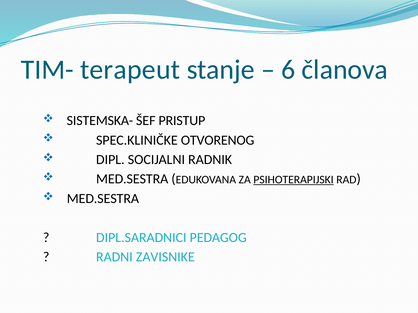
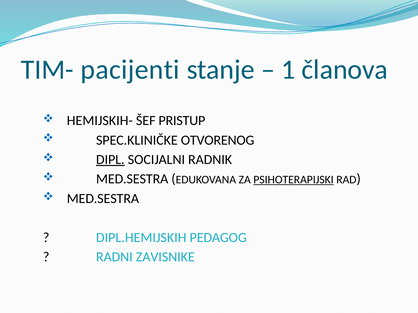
terapeut: terapeut -> pacijenti
6: 6 -> 1
SISTEMSKA-: SISTEMSKA- -> HEMIJSKIH-
DIPL underline: none -> present
DIPL.SARADNICI: DIPL.SARADNICI -> DIPL.HEMIJSKIH
